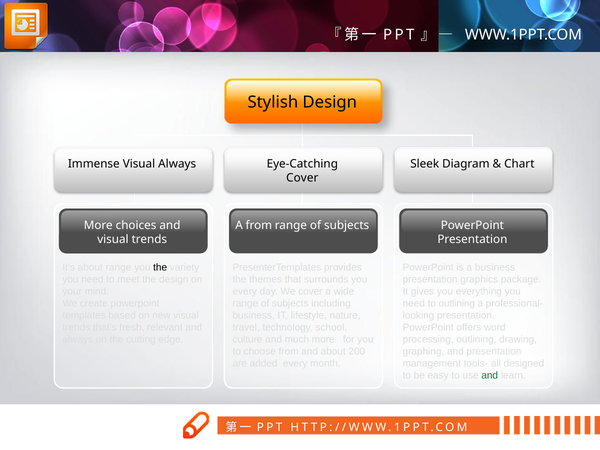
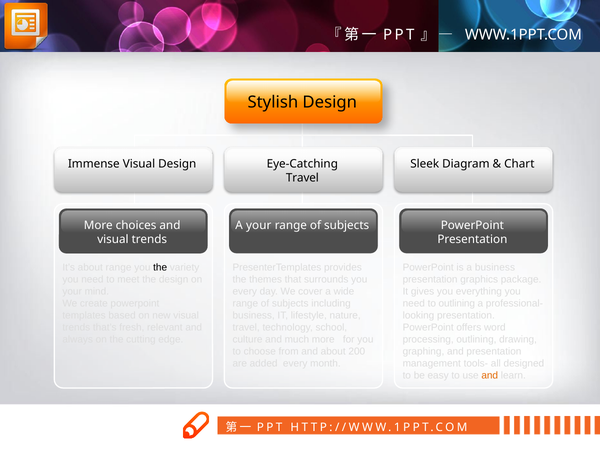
Visual Always: Always -> Design
Cover at (302, 178): Cover -> Travel
A from: from -> your
and at (490, 375) colour: green -> orange
